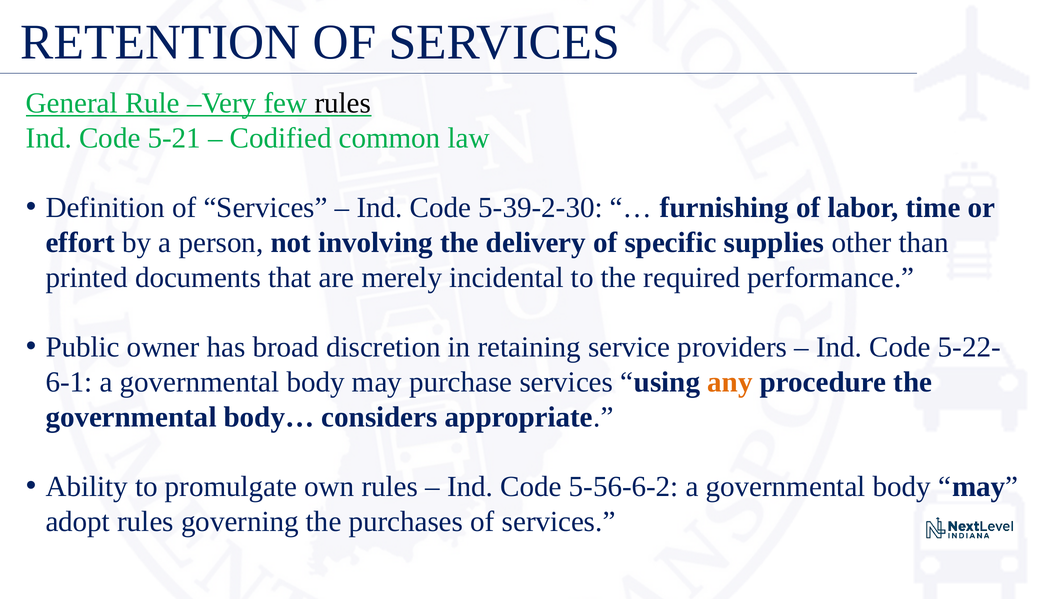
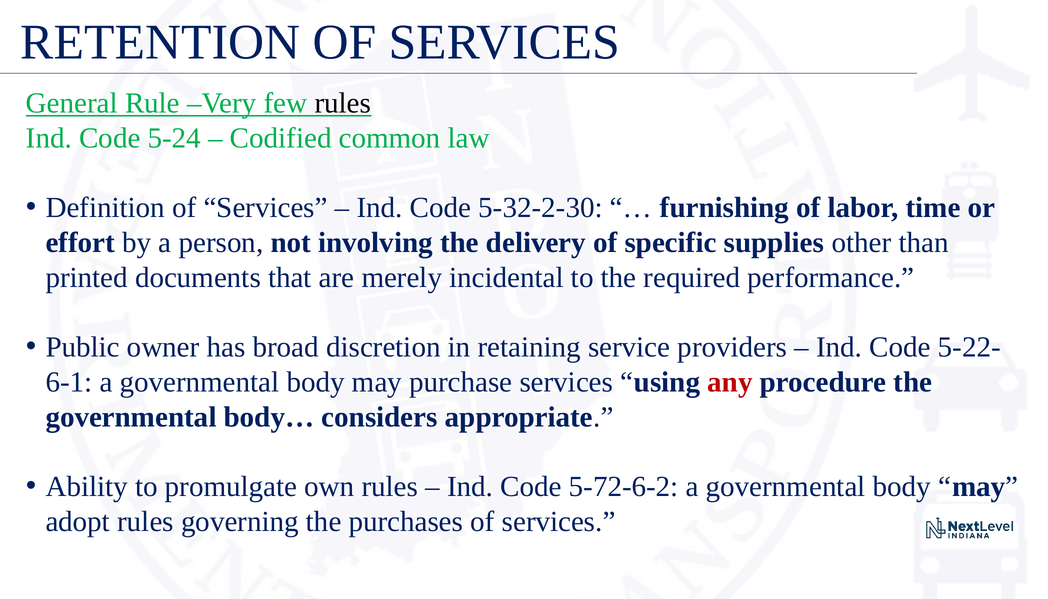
5-21: 5-21 -> 5-24
5-39-2-30: 5-39-2-30 -> 5-32-2-30
any colour: orange -> red
5-56-6-2: 5-56-6-2 -> 5-72-6-2
